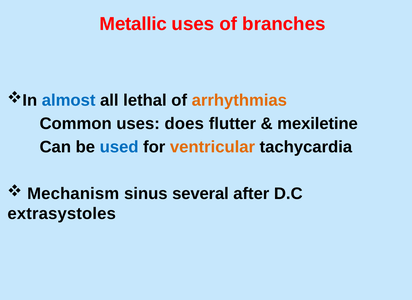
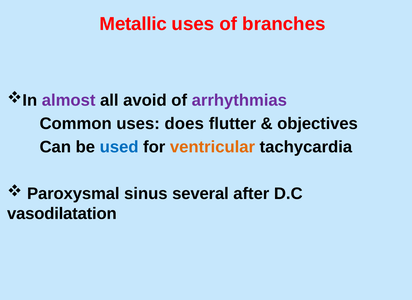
almost colour: blue -> purple
lethal: lethal -> avoid
arrhythmias colour: orange -> purple
mexiletine: mexiletine -> objectives
Mechanism: Mechanism -> Paroxysmal
extrasystoles: extrasystoles -> vasodilatation
